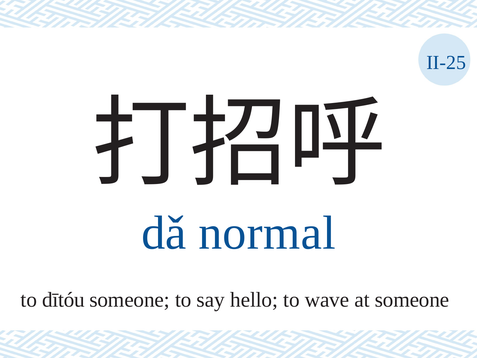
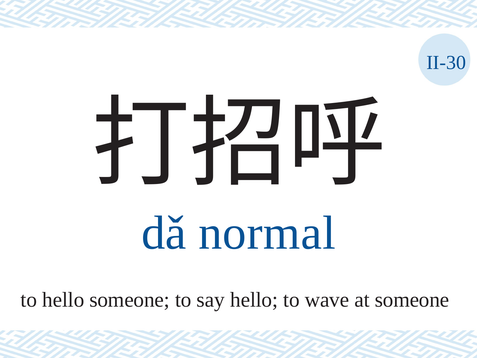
II-25: II-25 -> II-30
to dītóu: dītóu -> hello
